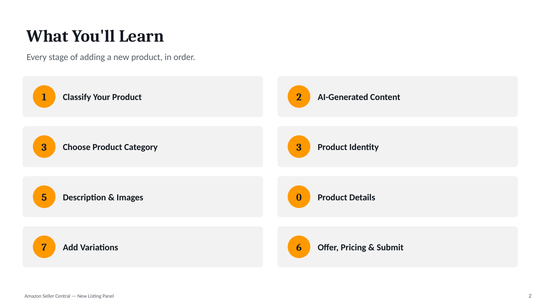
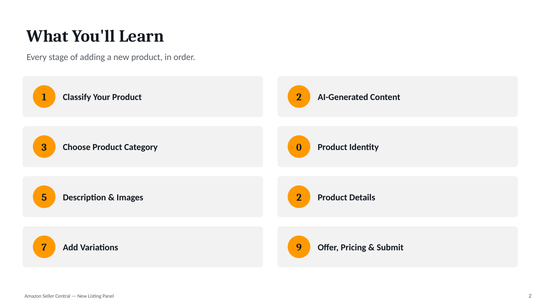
Category 3: 3 -> 0
Images 0: 0 -> 2
6: 6 -> 9
